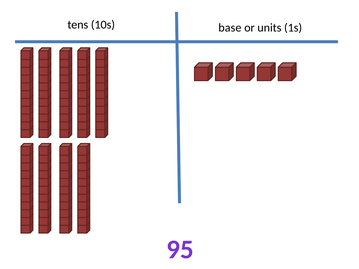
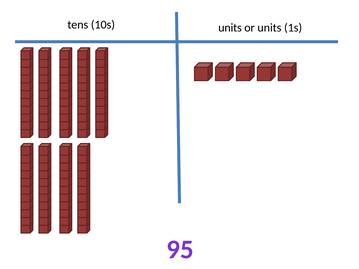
10s base: base -> units
